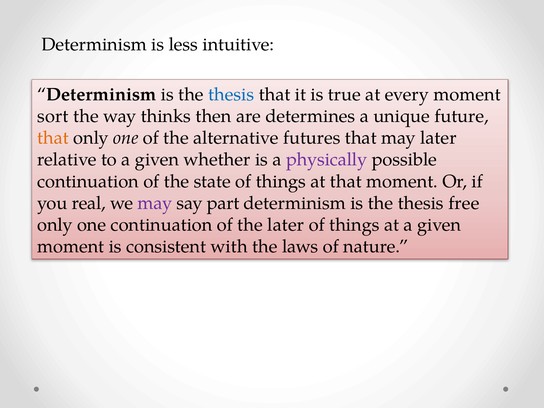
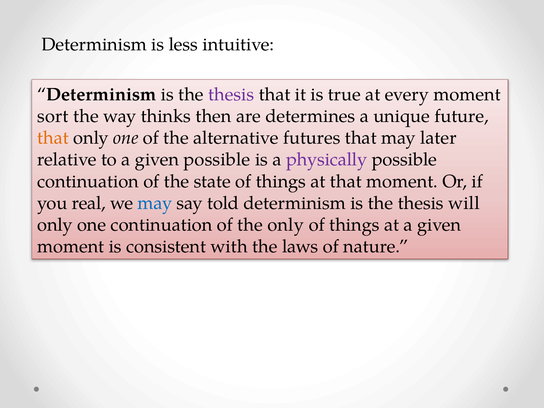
thesis at (231, 94) colour: blue -> purple
given whether: whether -> possible
may at (155, 203) colour: purple -> blue
part: part -> told
free: free -> will
the later: later -> only
